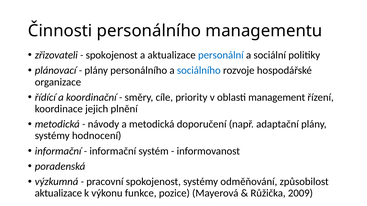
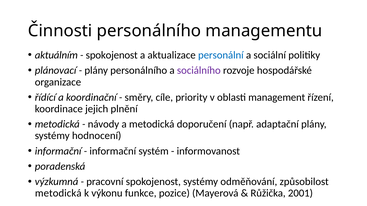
zřizovateli: zřizovateli -> aktuálním
sociálního colour: blue -> purple
aktualizace at (58, 194): aktualizace -> metodická
2009: 2009 -> 2001
